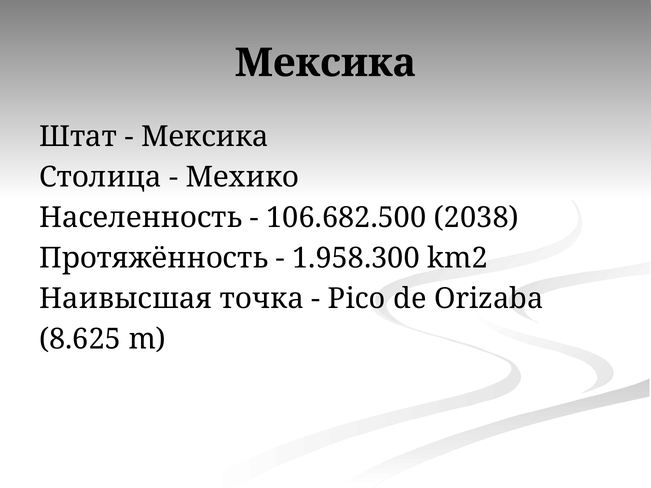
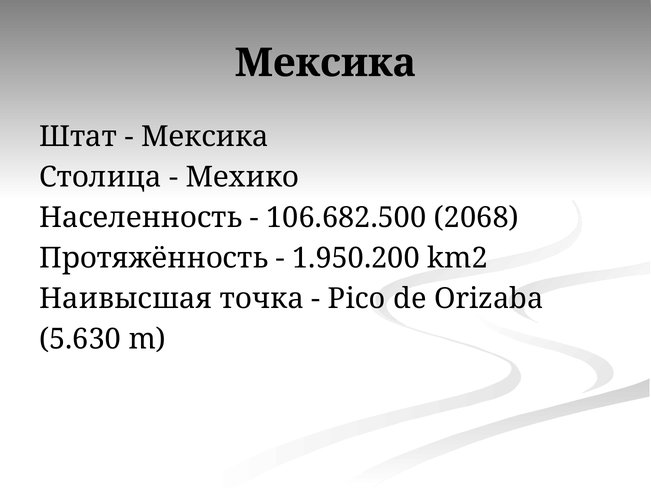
2038: 2038 -> 2068
1.958.300: 1.958.300 -> 1.950.200
8.625: 8.625 -> 5.630
